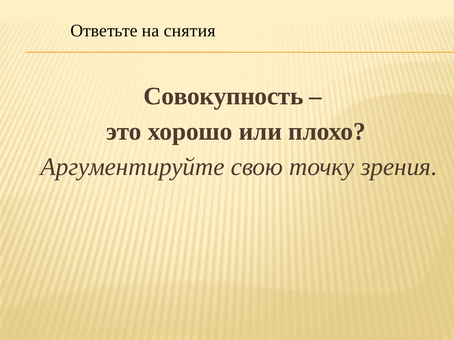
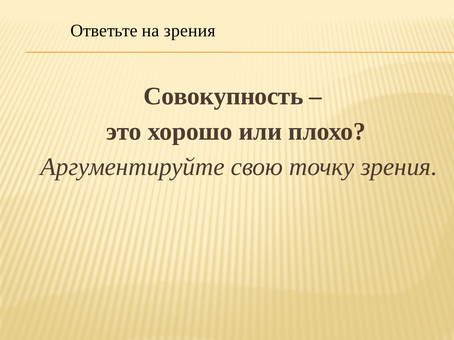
на снятия: снятия -> зрения
